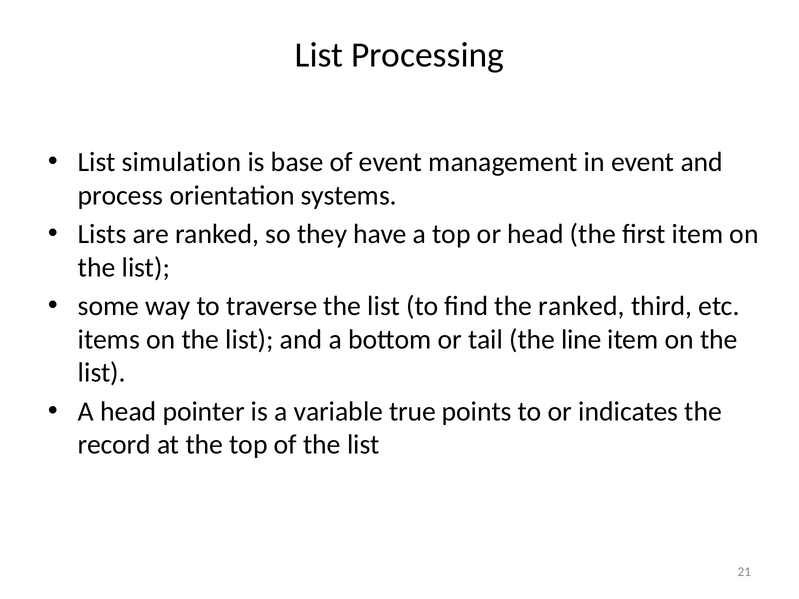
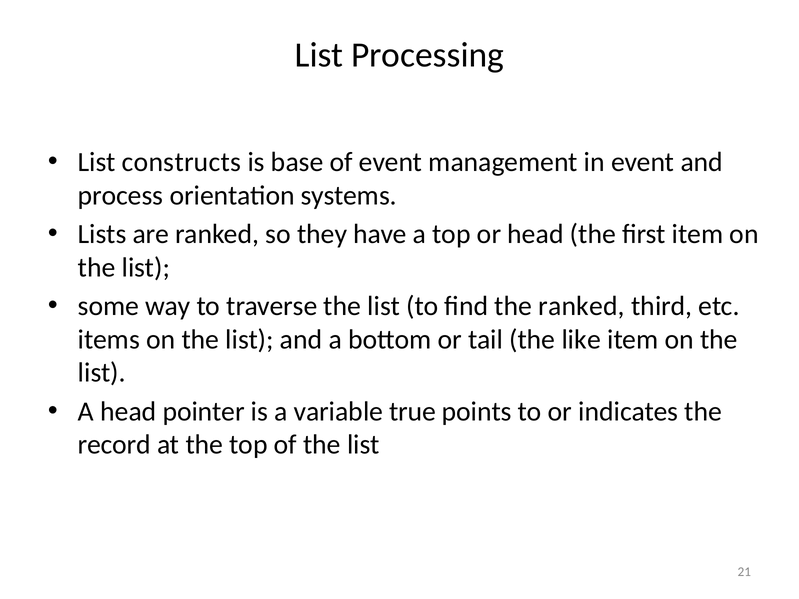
simulation: simulation -> constructs
line: line -> like
